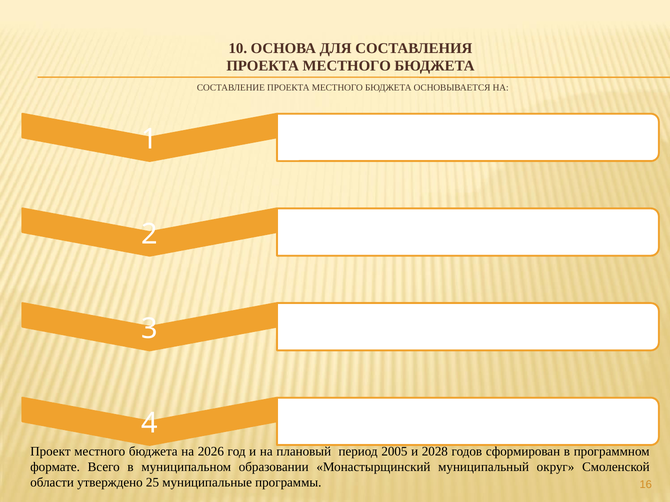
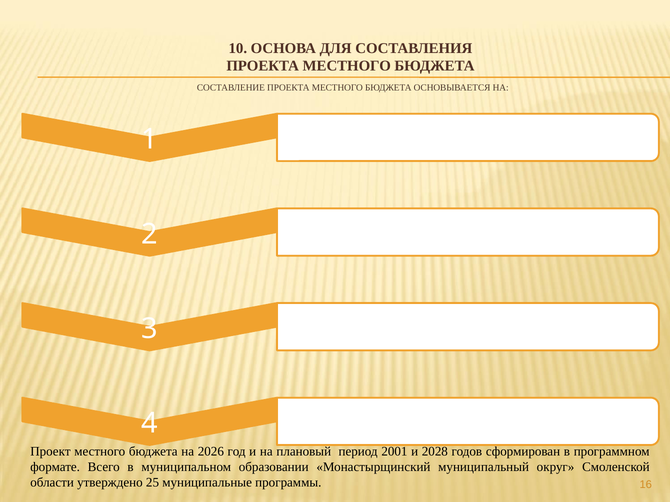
2005: 2005 -> 2001
